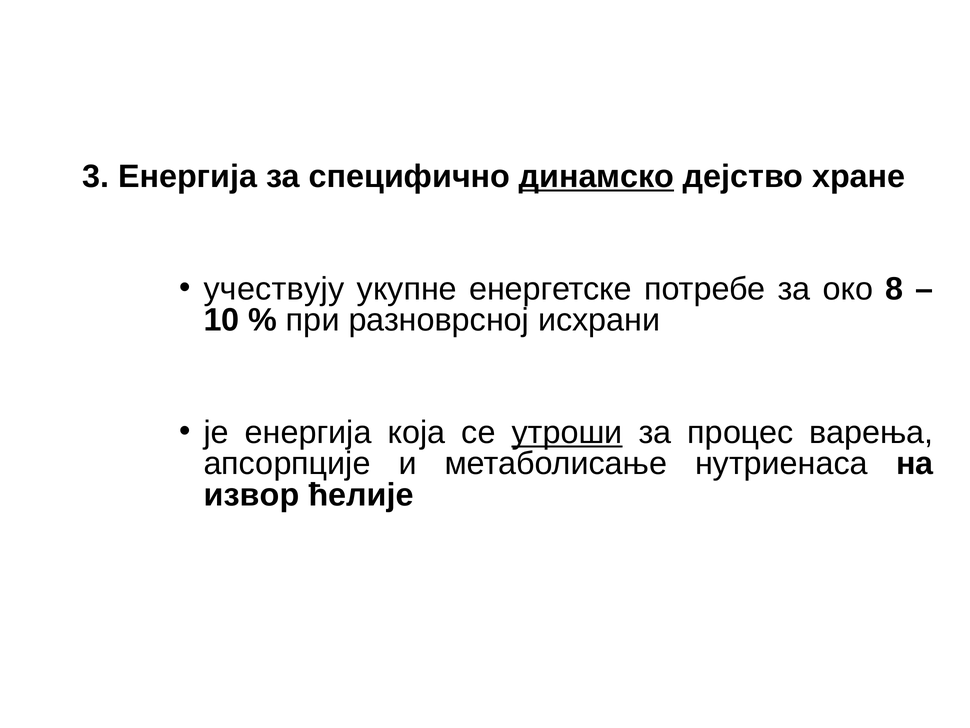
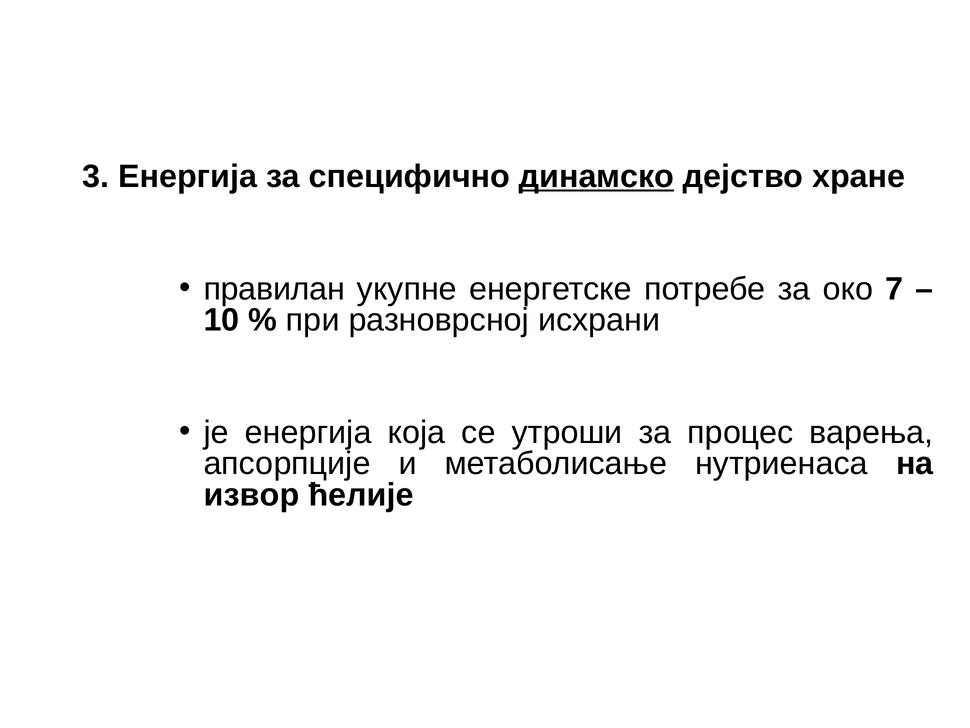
учествују: учествују -> правилан
8: 8 -> 7
утроши underline: present -> none
